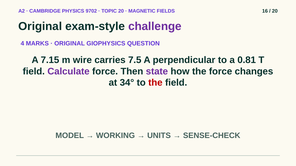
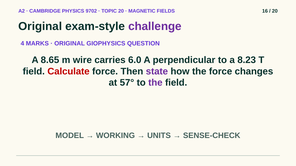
7.15: 7.15 -> 8.65
7.5: 7.5 -> 6.0
0.81: 0.81 -> 8.23
Calculate colour: purple -> red
34°: 34° -> 57°
the at (155, 83) colour: red -> purple
